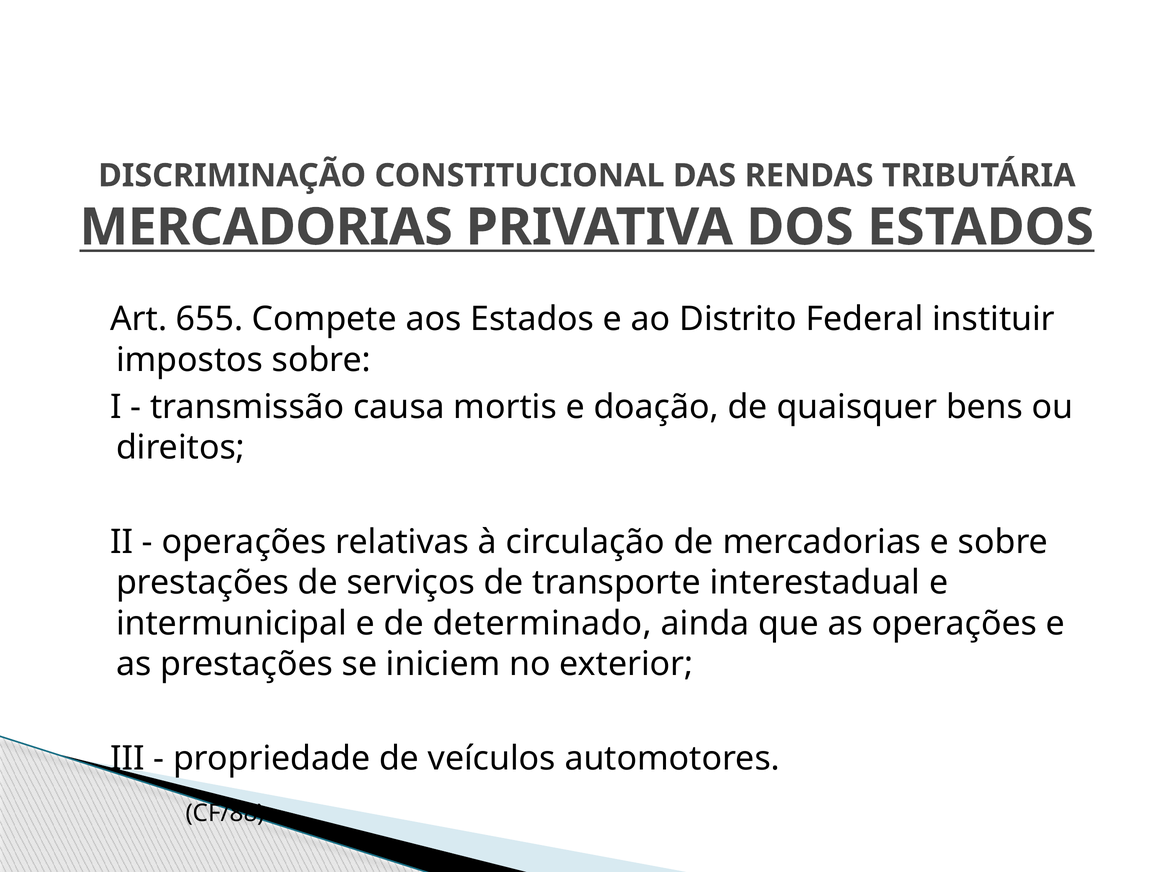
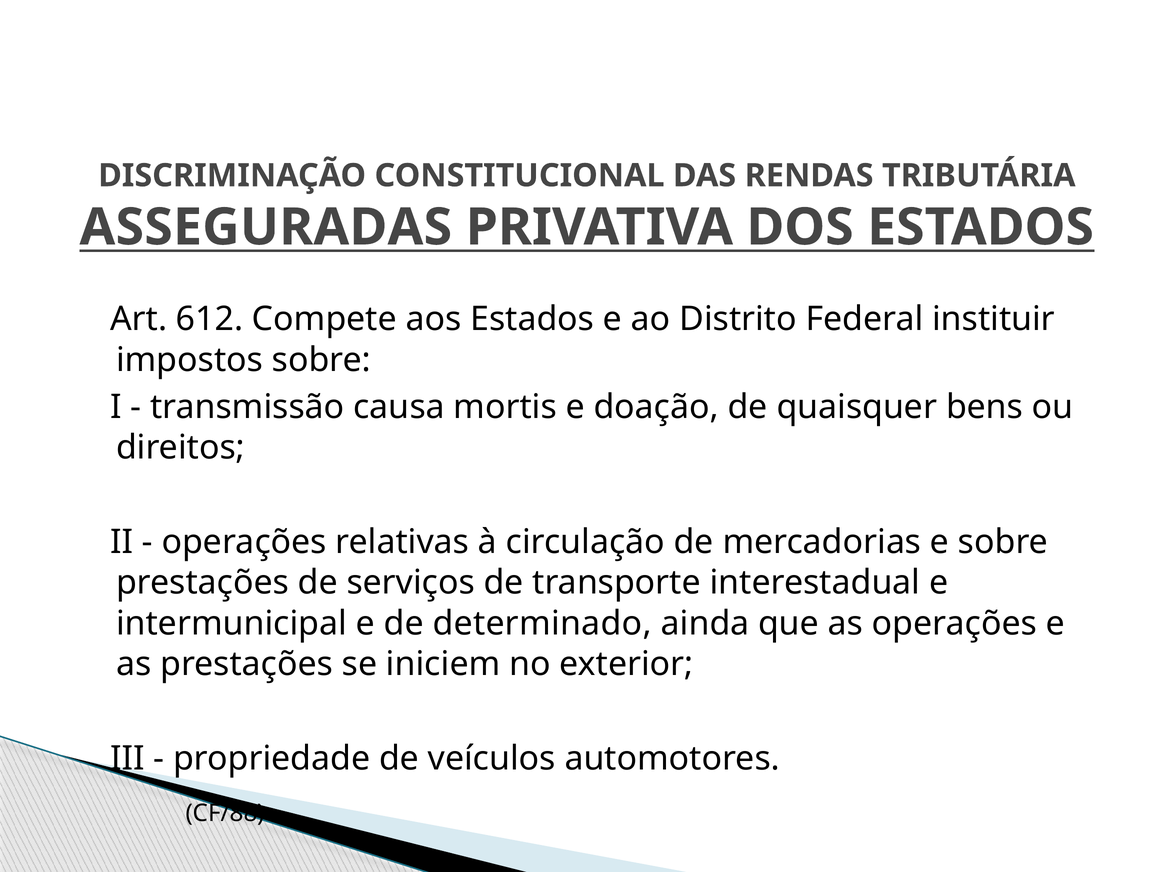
MERCADORIAS at (266, 227): MERCADORIAS -> ASSEGURADAS
655: 655 -> 612
